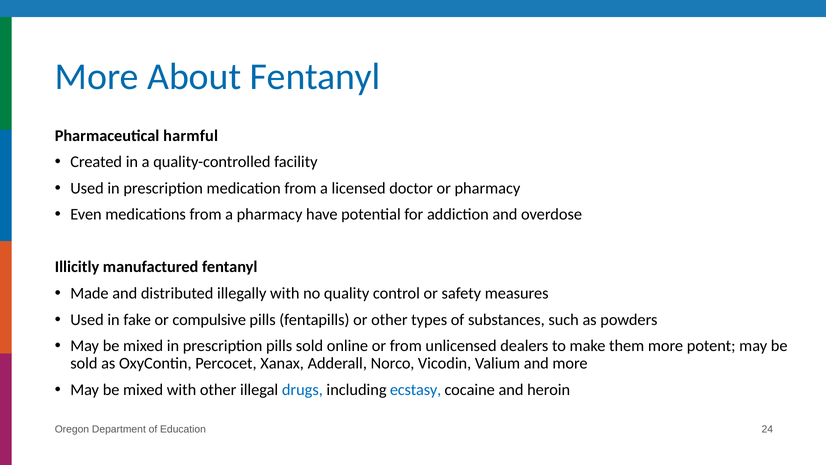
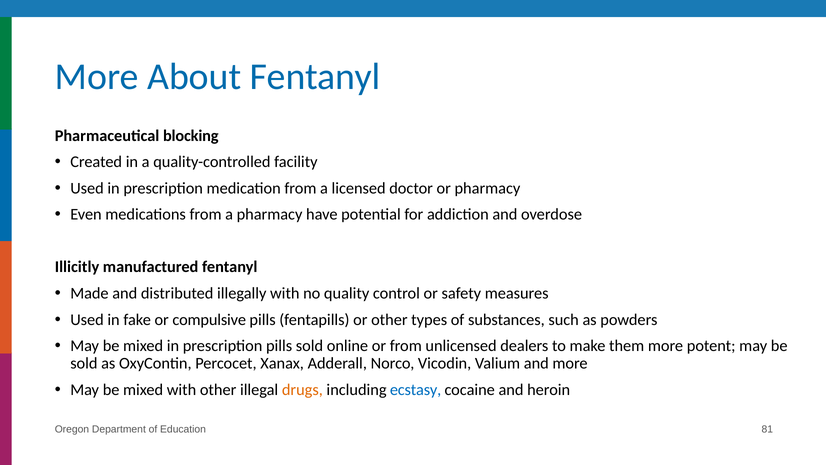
harmful: harmful -> blocking
drugs colour: blue -> orange
24: 24 -> 81
